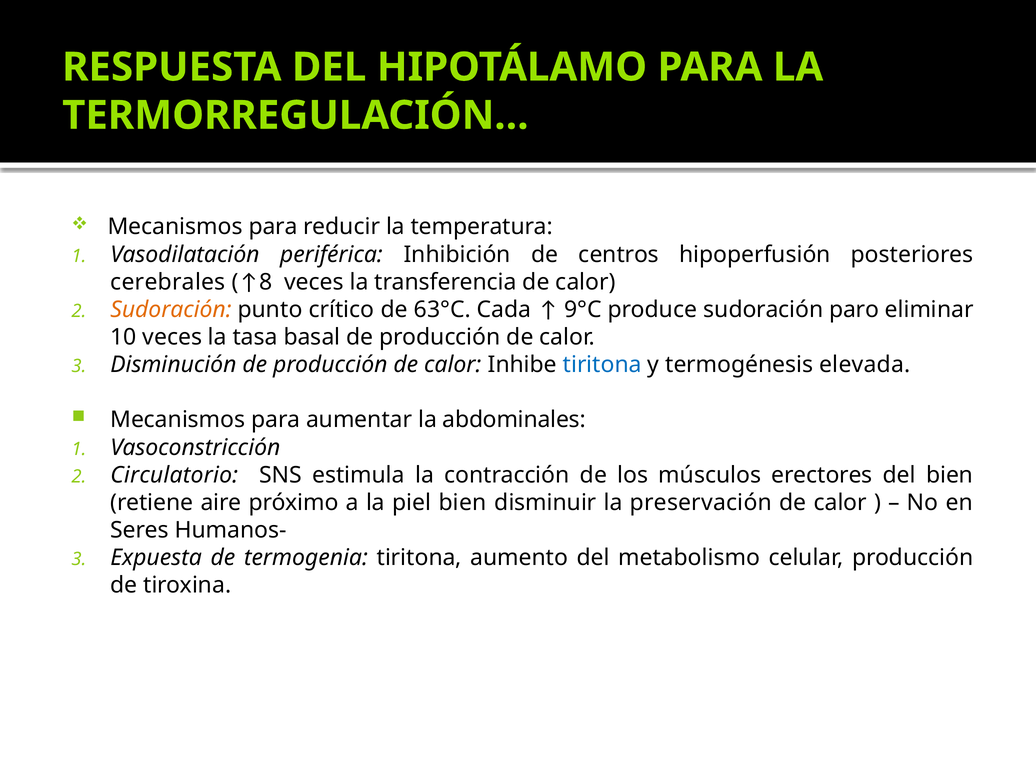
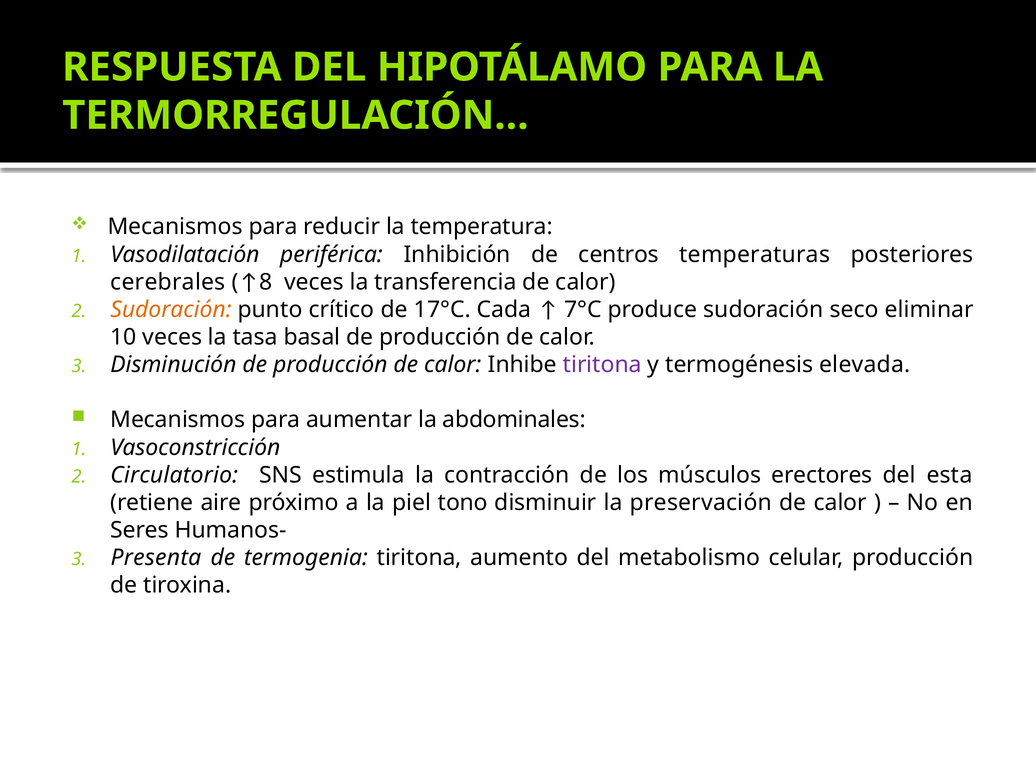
hipoperfusión: hipoperfusión -> temperaturas
63°C: 63°C -> 17°C
9°C: 9°C -> 7°C
paro: paro -> seco
tiritona at (602, 365) colour: blue -> purple
del bien: bien -> esta
piel bien: bien -> tono
Expuesta: Expuesta -> Presenta
